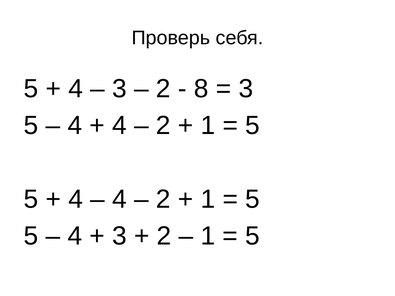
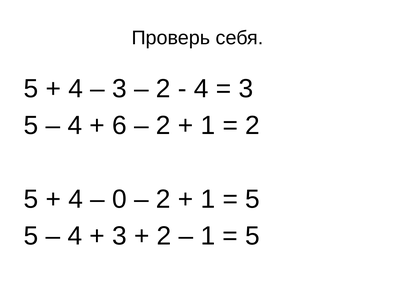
8 at (201, 89): 8 -> 4
4 at (119, 126): 4 -> 6
5 at (253, 126): 5 -> 2
4 at (119, 199): 4 -> 0
